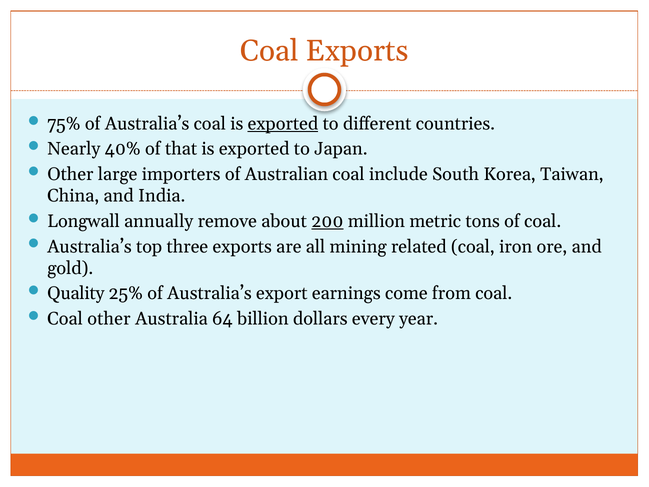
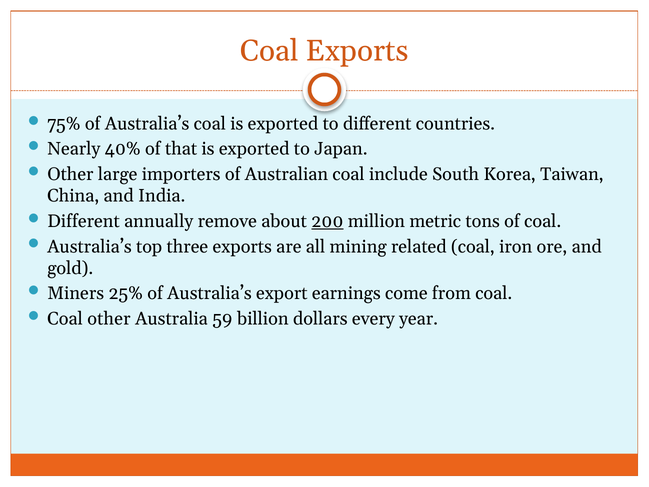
exported at (283, 124) underline: present -> none
Longwall at (84, 221): Longwall -> Different
Quality: Quality -> Miners
64: 64 -> 59
